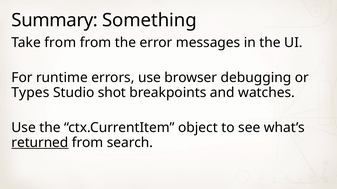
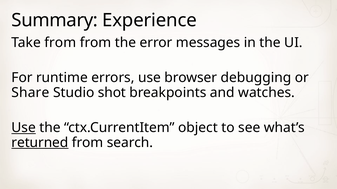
Something: Something -> Experience
Types: Types -> Share
Use at (24, 128) underline: none -> present
